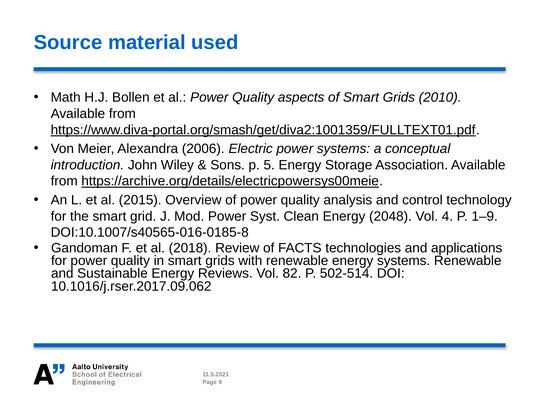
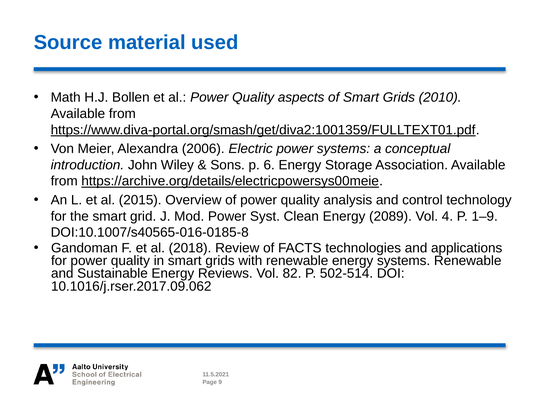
5: 5 -> 6
2048: 2048 -> 2089
